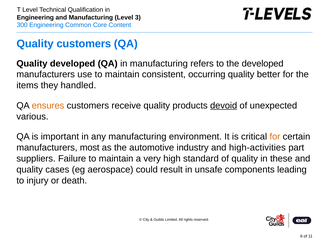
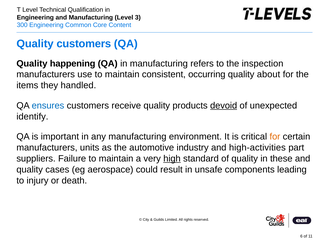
Quality developed: developed -> happening
the developed: developed -> inspection
better: better -> about
ensures colour: orange -> blue
various: various -> identify
most: most -> units
high underline: none -> present
